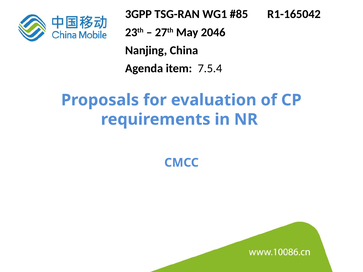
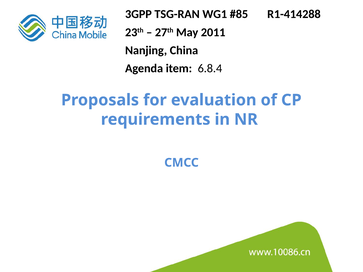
R1-165042: R1-165042 -> R1-414288
2046: 2046 -> 2011
7.5.4: 7.5.4 -> 6.8.4
